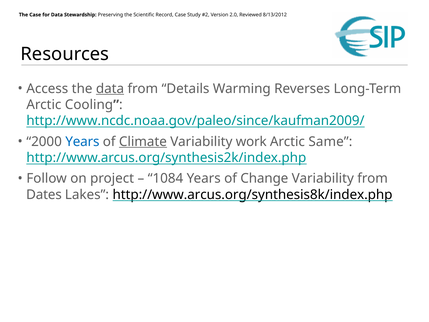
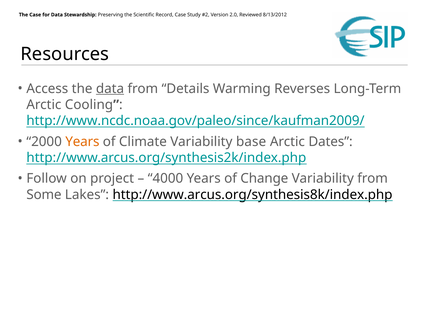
Years at (82, 142) colour: blue -> orange
Climate underline: present -> none
work: work -> base
Same: Same -> Dates
1084: 1084 -> 4000
Dates: Dates -> Some
